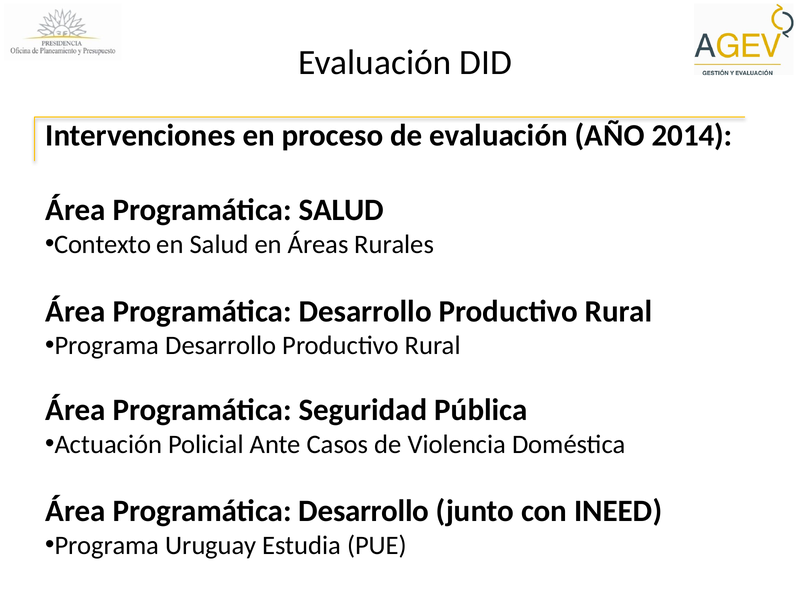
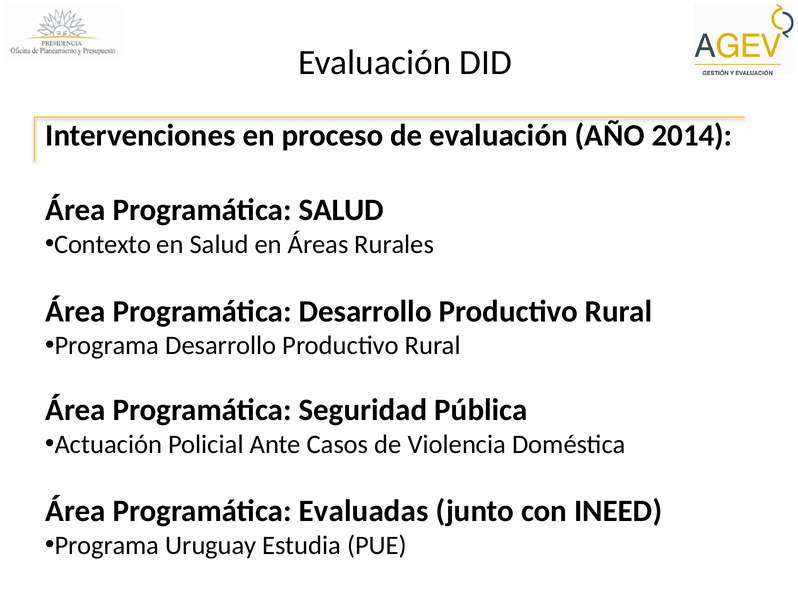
Desarrollo at (364, 511): Desarrollo -> Evaluadas
